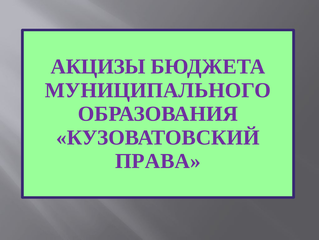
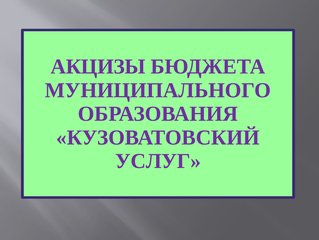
ПРАВА: ПРАВА -> УСЛУГ
